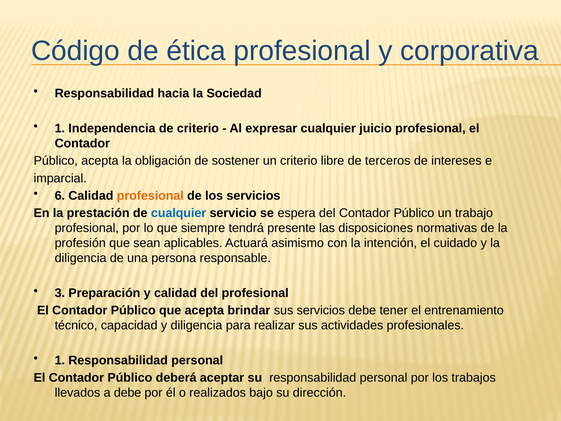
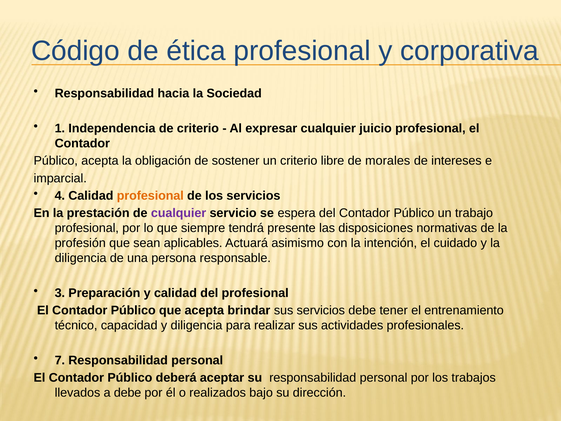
terceros: terceros -> morales
6: 6 -> 4
cualquier at (179, 213) colour: blue -> purple
1 at (60, 360): 1 -> 7
